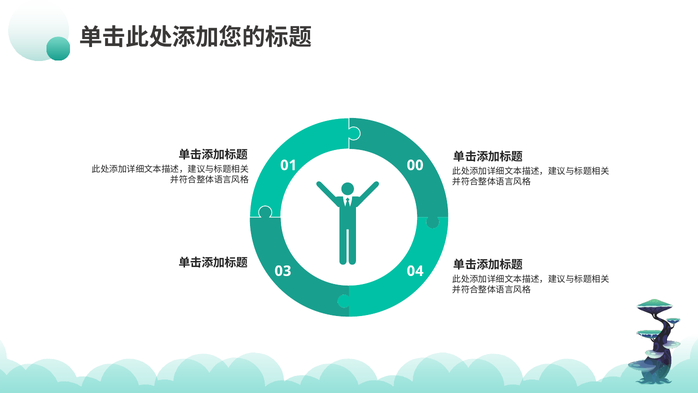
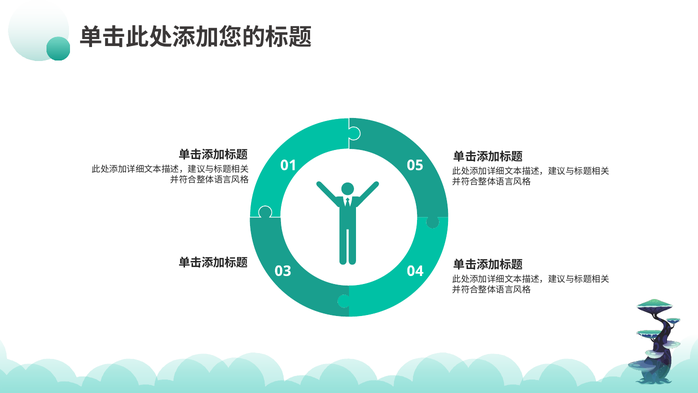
00: 00 -> 05
